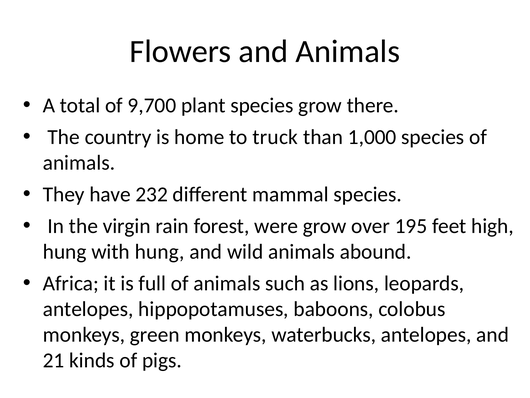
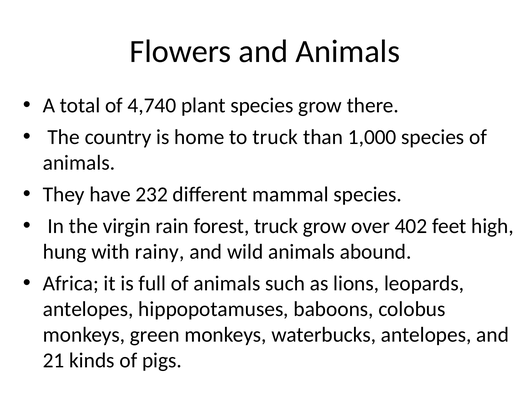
9,700: 9,700 -> 4,740
forest were: were -> truck
195: 195 -> 402
with hung: hung -> rainy
